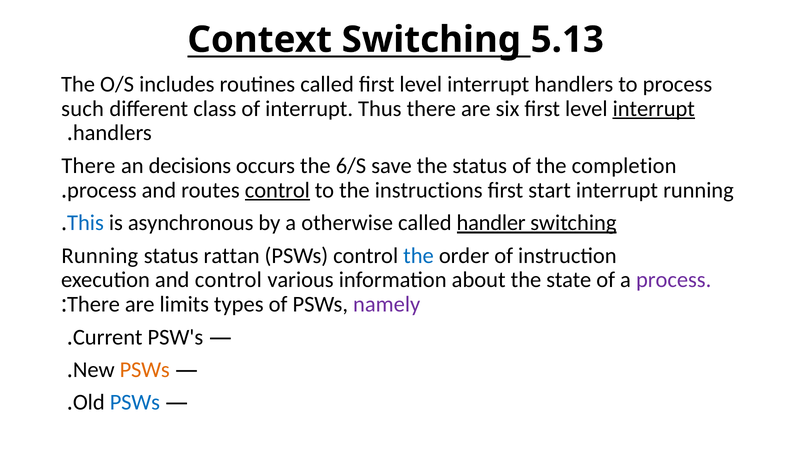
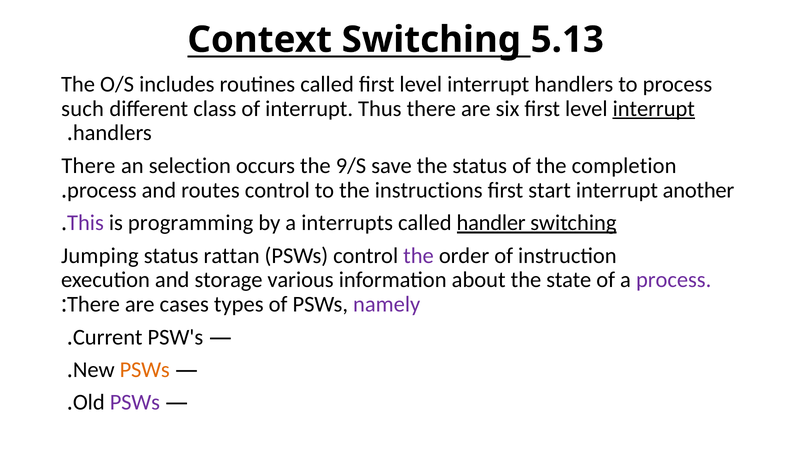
decisions: decisions -> selection
6/S: 6/S -> 9/S
control at (277, 190) underline: present -> none
interrupt running: running -> another
This colour: blue -> purple
asynchronous: asynchronous -> programming
otherwise: otherwise -> interrupts
Running at (100, 255): Running -> Jumping
the at (419, 255) colour: blue -> purple
and control: control -> storage
limits: limits -> cases
PSWs at (135, 402) colour: blue -> purple
